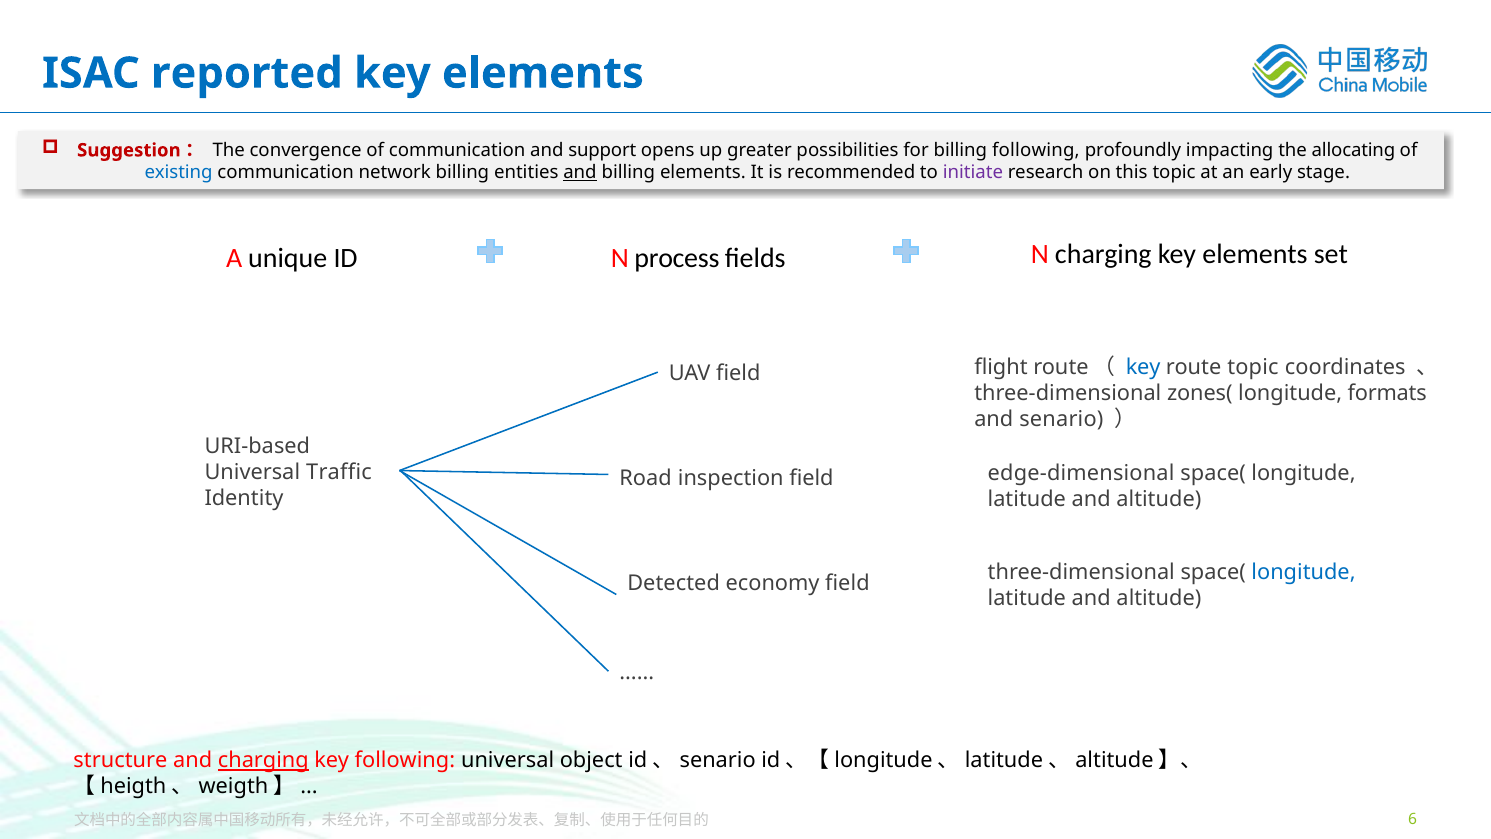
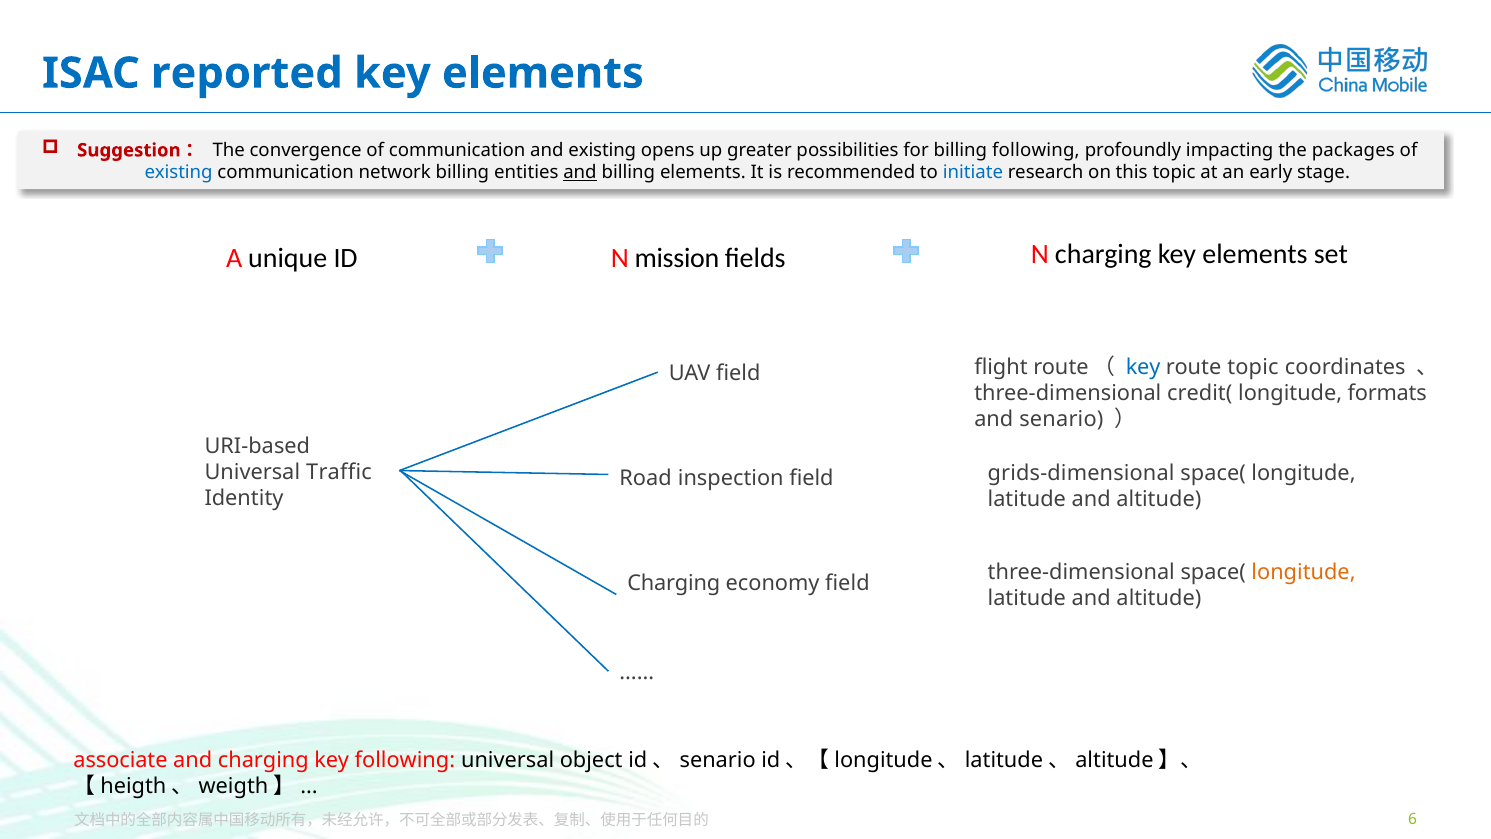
and support: support -> existing
allocating: allocating -> packages
initiate colour: purple -> blue
process: process -> mission
zones(: zones( -> credit(
edge-dimensional: edge-dimensional -> grids-dimensional
longitude at (1304, 572) colour: blue -> orange
Detected at (674, 583): Detected -> Charging
structure: structure -> associate
charging at (263, 760) underline: present -> none
